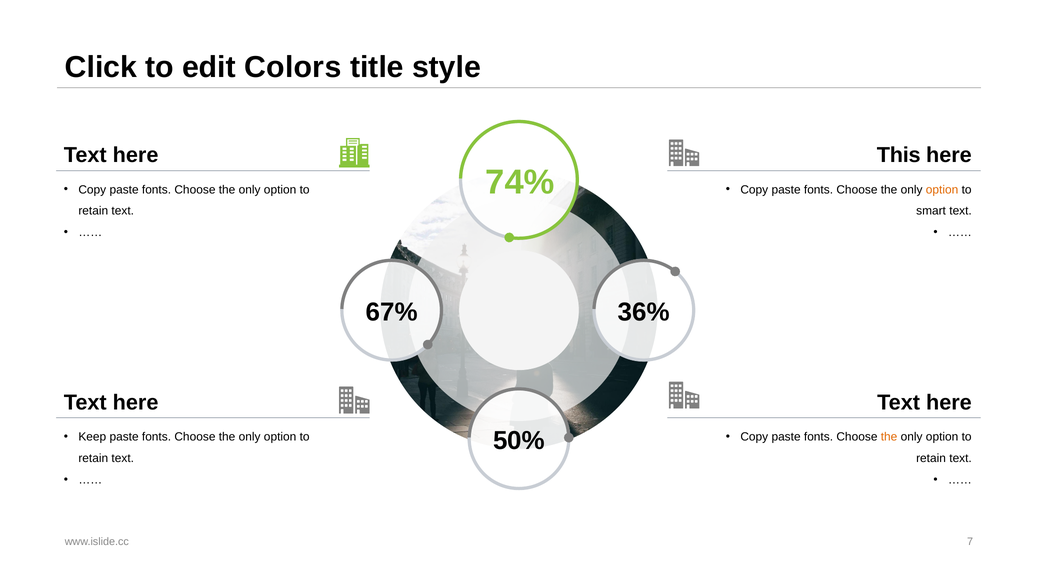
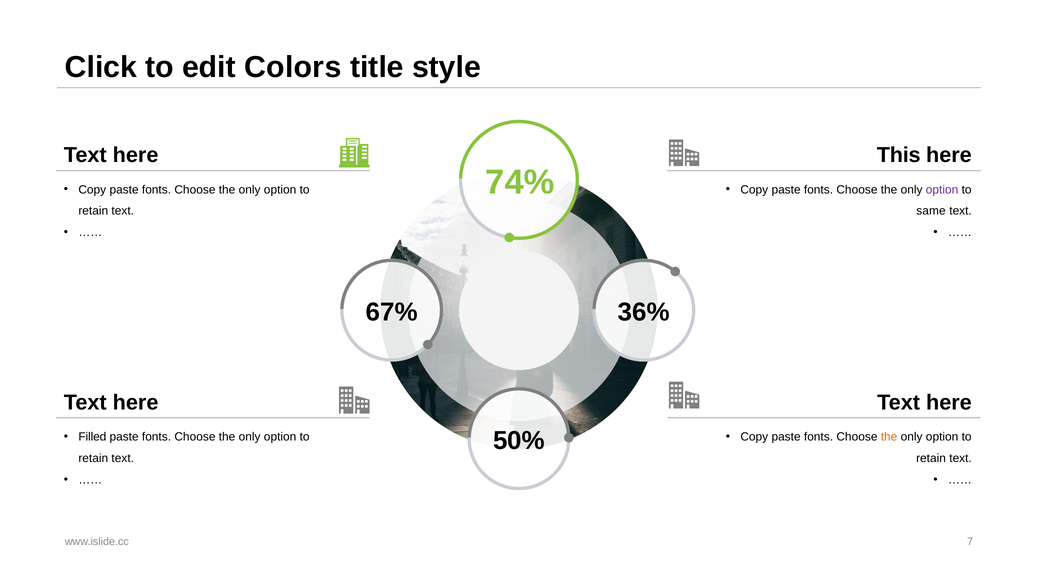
option at (942, 190) colour: orange -> purple
smart: smart -> same
Keep: Keep -> Filled
